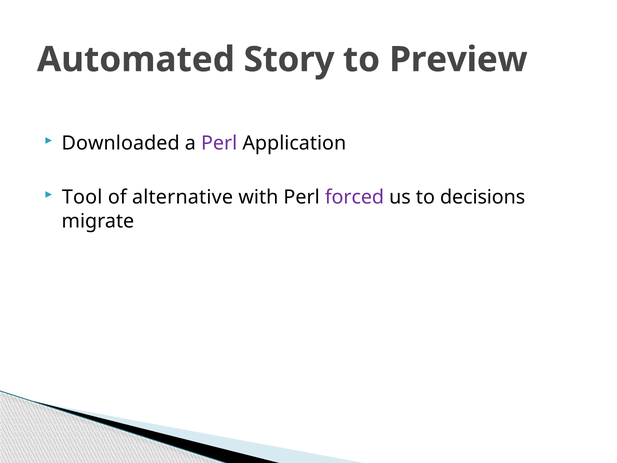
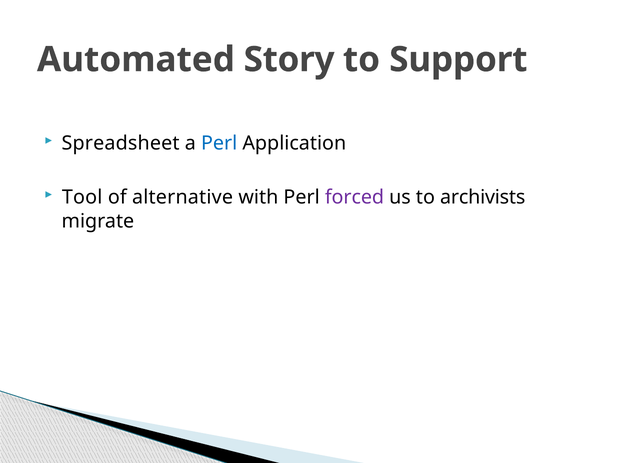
Preview: Preview -> Support
Downloaded: Downloaded -> Spreadsheet
Perl at (219, 143) colour: purple -> blue
decisions: decisions -> archivists
